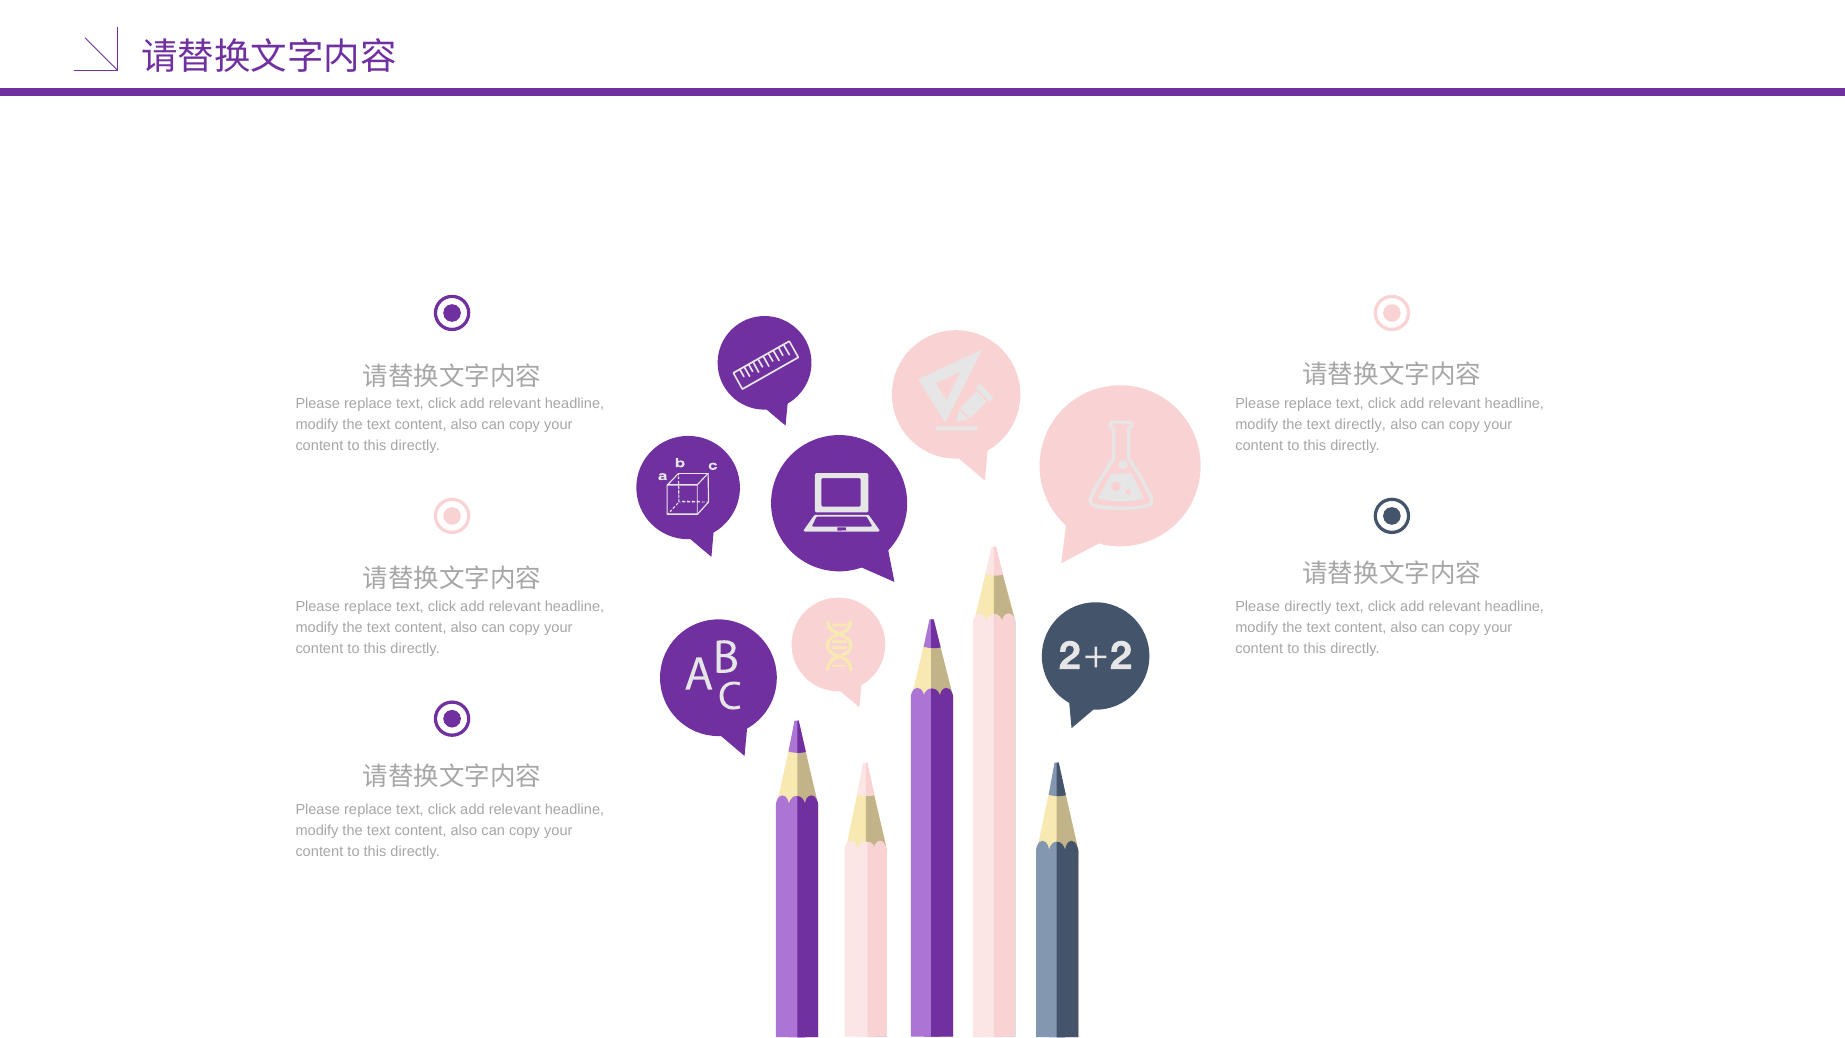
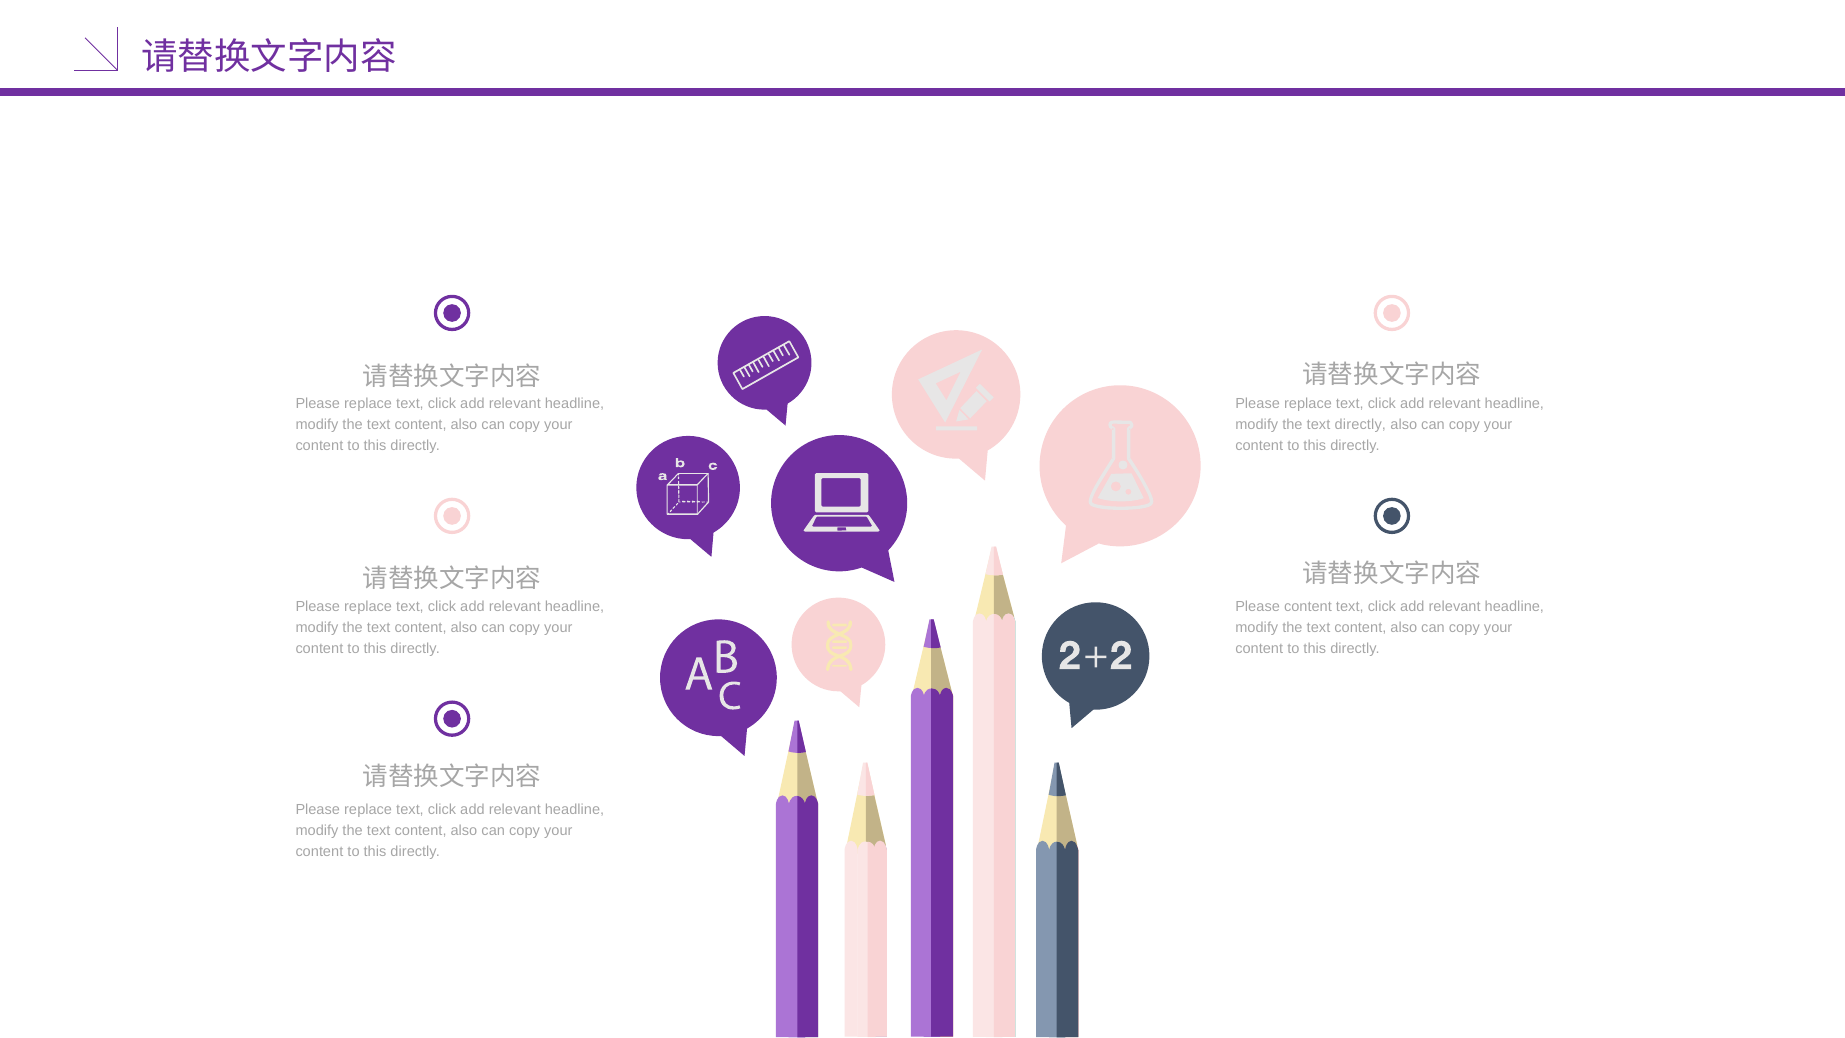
Please directly: directly -> content
